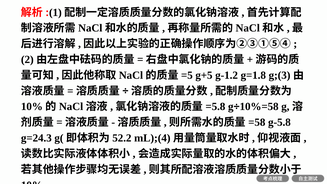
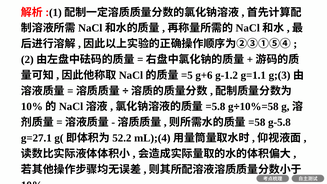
g+5: g+5 -> g+6
g=1.8: g=1.8 -> g=1.1
g=24.3: g=24.3 -> g=27.1
